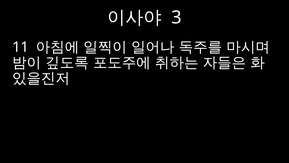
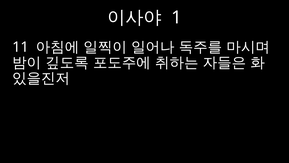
3: 3 -> 1
